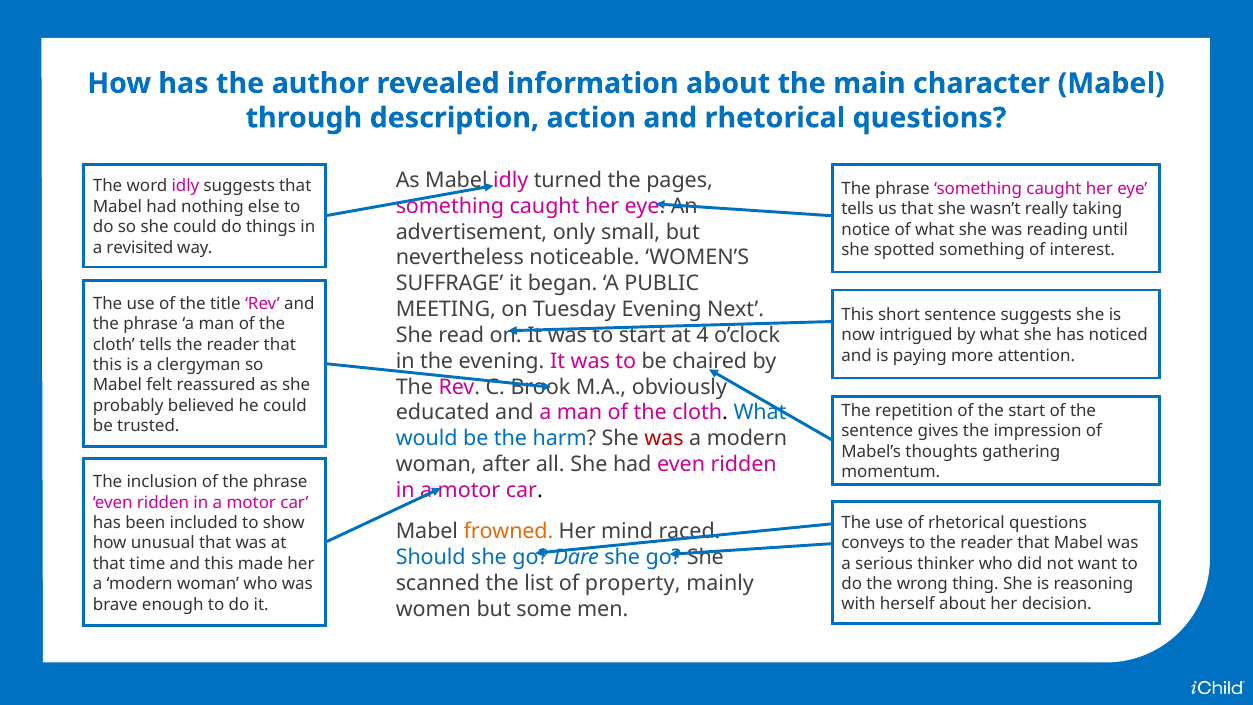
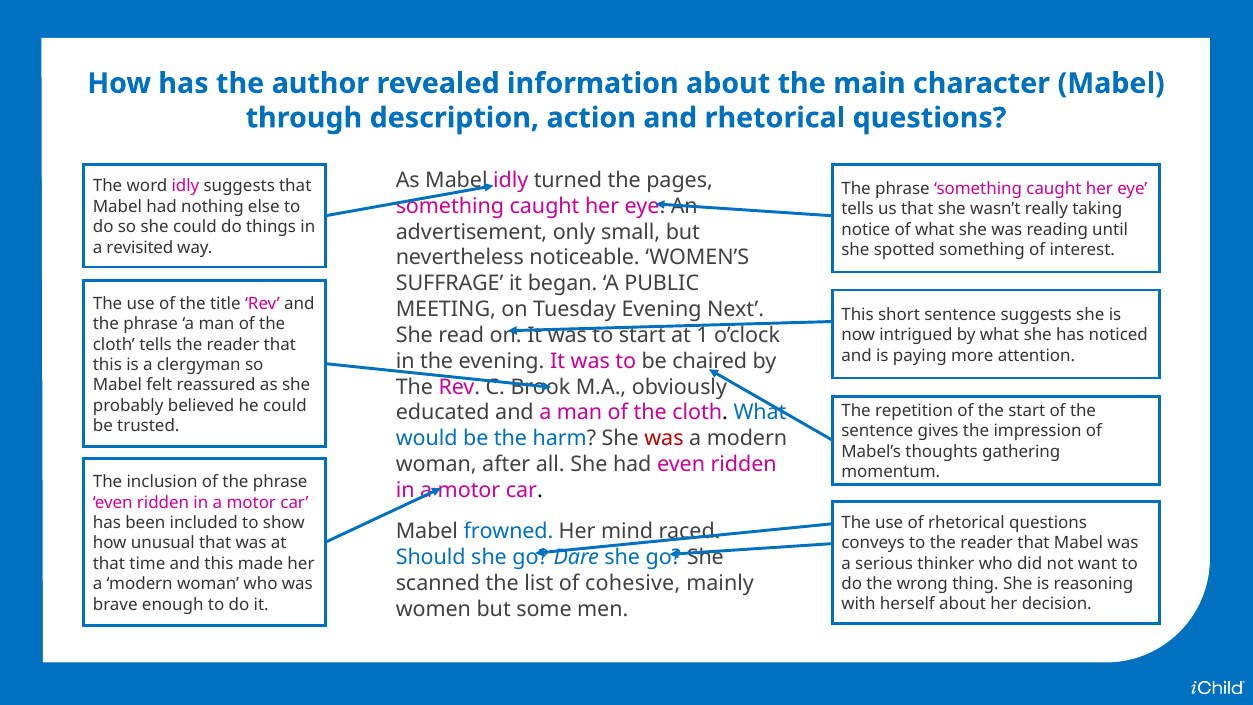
4: 4 -> 1
frowned colour: orange -> blue
property: property -> cohesive
